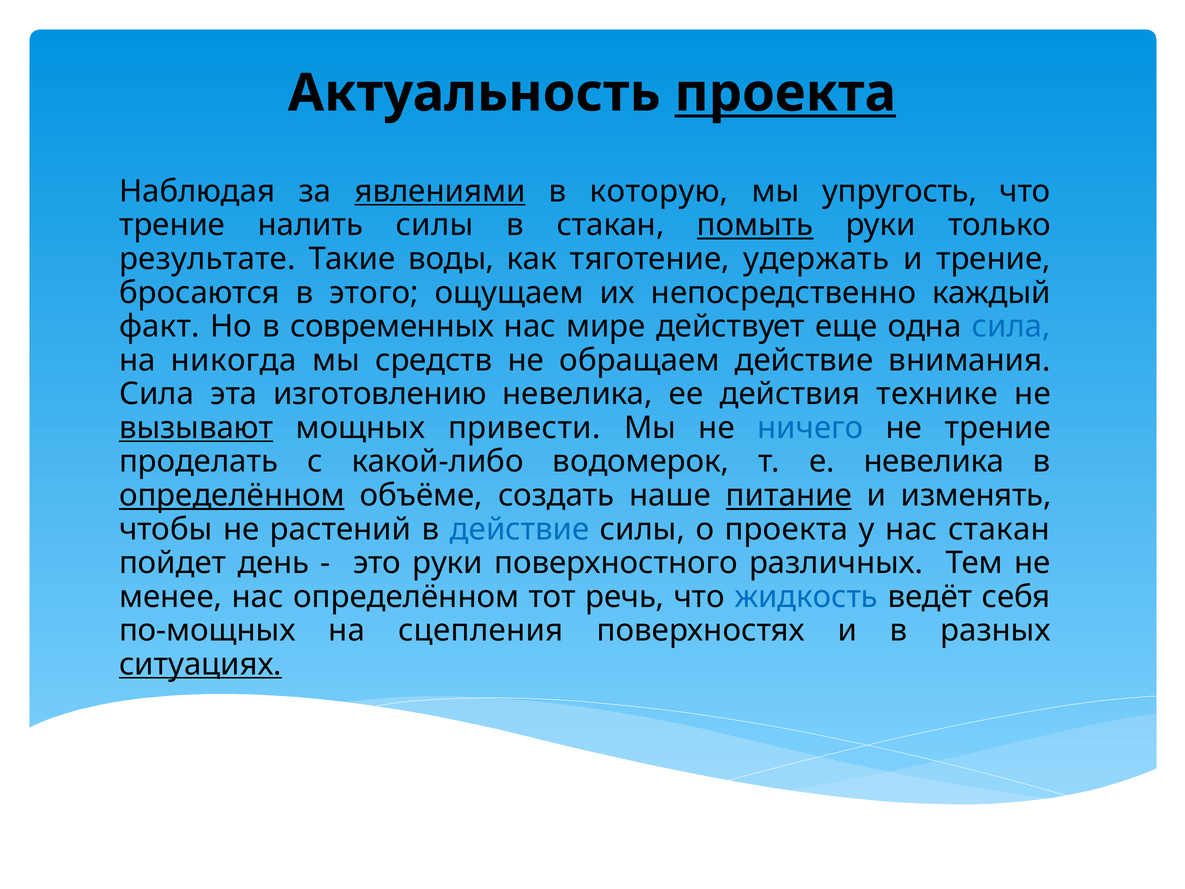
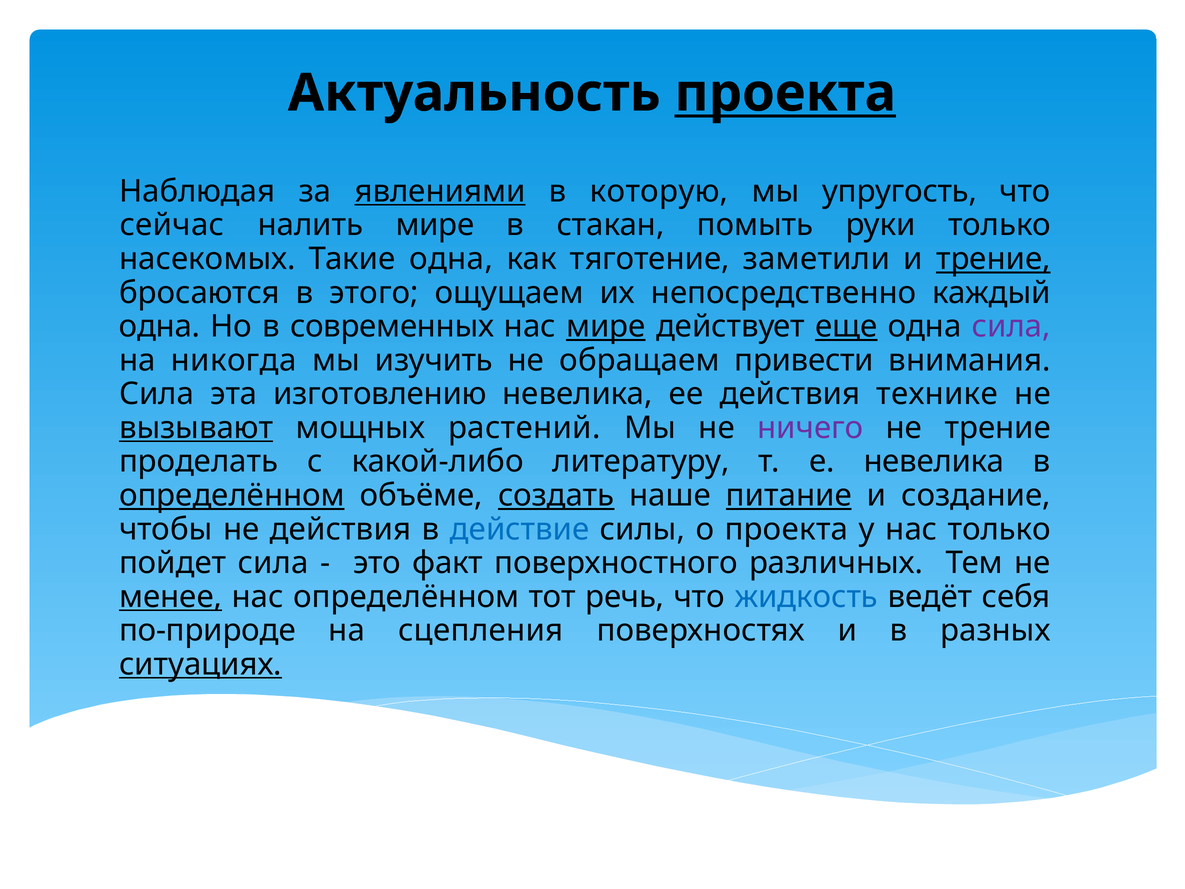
трение at (172, 225): трение -> сейчас
налить силы: силы -> мире
помыть underline: present -> none
результате: результате -> насекомых
Такие воды: воды -> одна
удержать: удержать -> заметили
трение at (993, 259) underline: none -> present
факт at (159, 326): факт -> одна
мире at (606, 326) underline: none -> present
еще underline: none -> present
сила at (1011, 326) colour: blue -> purple
средств: средств -> изучить
обращаем действие: действие -> привести
привести: привести -> растений
ничего colour: blue -> purple
водомерок: водомерок -> литературу
создать underline: none -> present
изменять: изменять -> создание
не растений: растений -> действия
нас стакан: стакан -> только
пойдет день: день -> сила
это руки: руки -> факт
менее underline: none -> present
по-мощных: по-мощных -> по-природе
